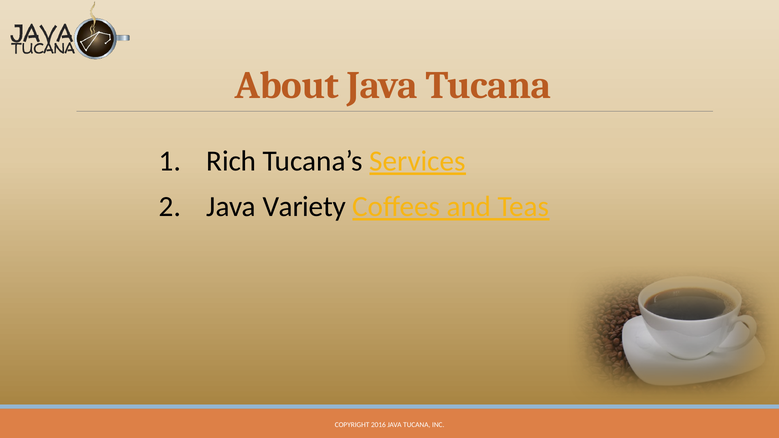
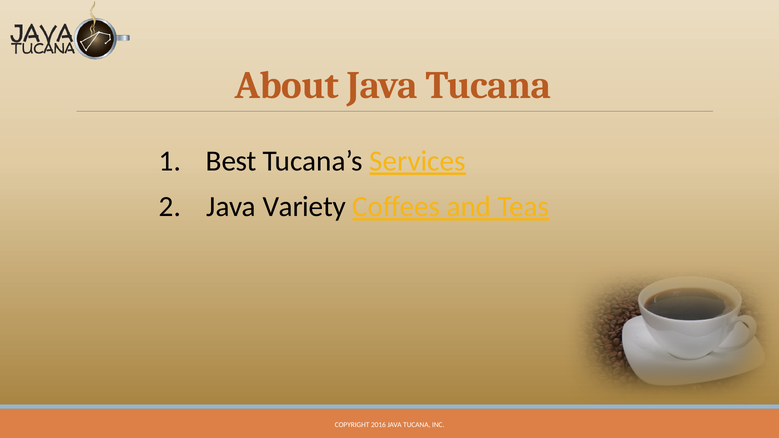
Rich: Rich -> Best
